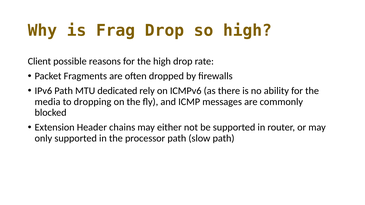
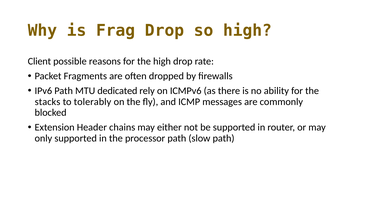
media: media -> stacks
dropping: dropping -> tolerably
